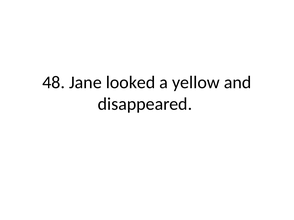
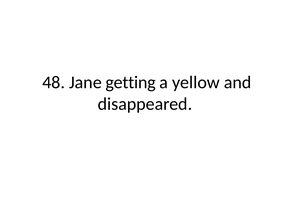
looked: looked -> getting
